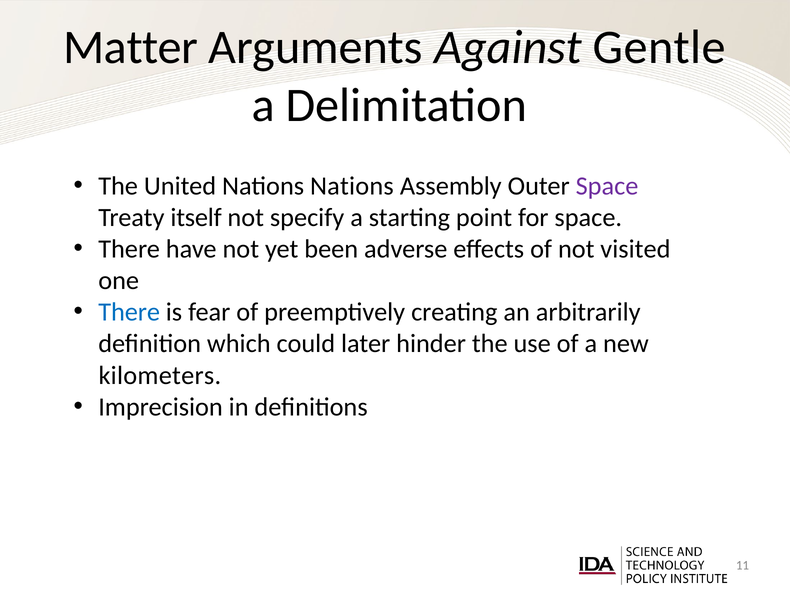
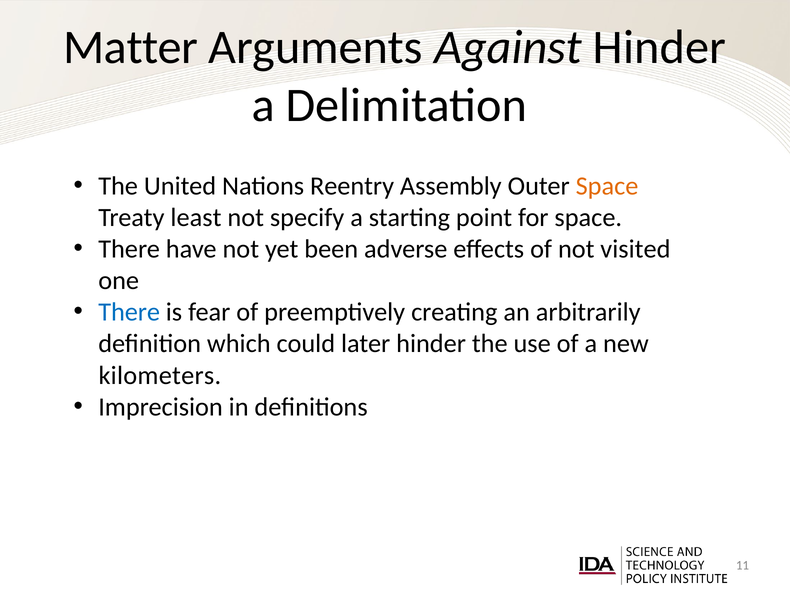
Against Gentle: Gentle -> Hinder
Nations Nations: Nations -> Reentry
Space at (607, 186) colour: purple -> orange
itself: itself -> least
